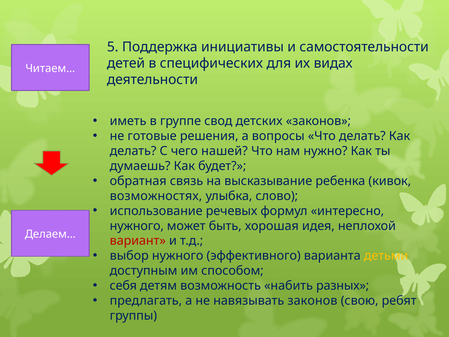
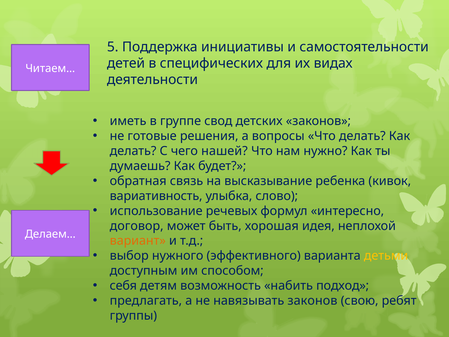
возможностях: возможностях -> вариативность
нужного at (137, 226): нужного -> договор
вариант colour: red -> orange
разных: разных -> подход
